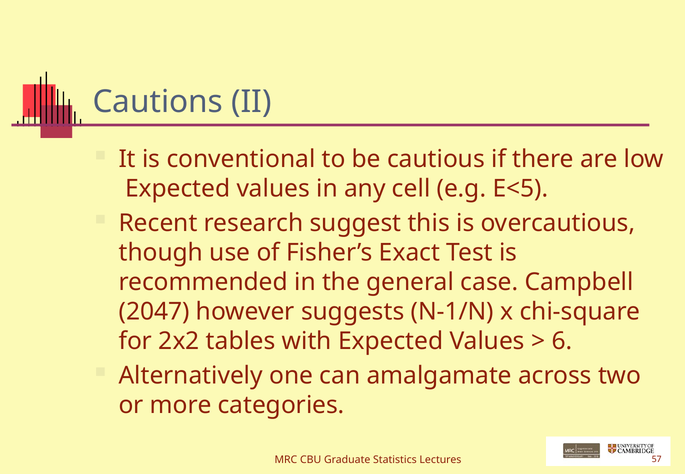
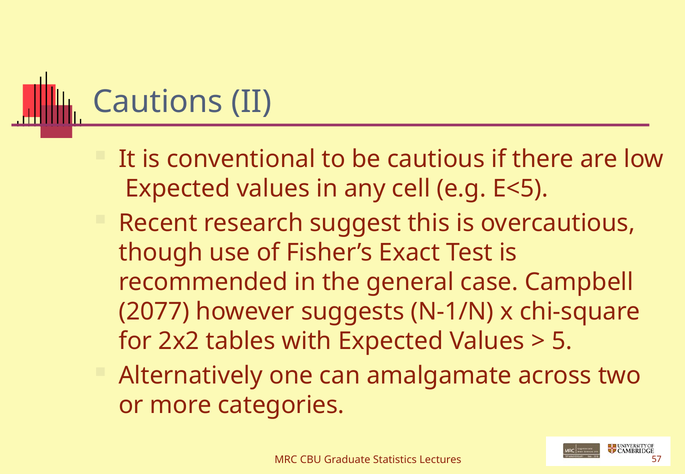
2047: 2047 -> 2077
6: 6 -> 5
